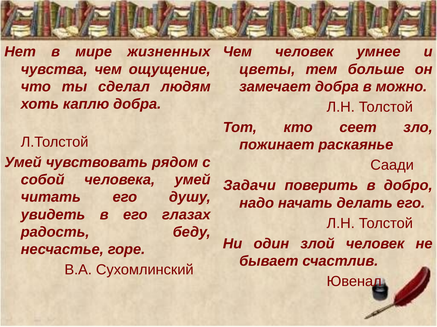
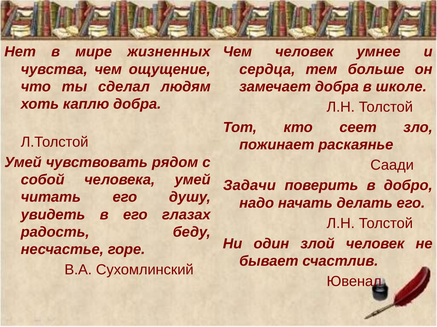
цветы: цветы -> сердца
можно: можно -> школе
